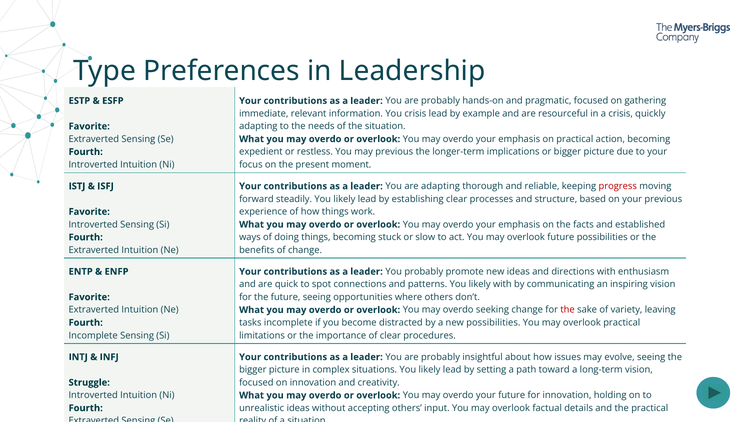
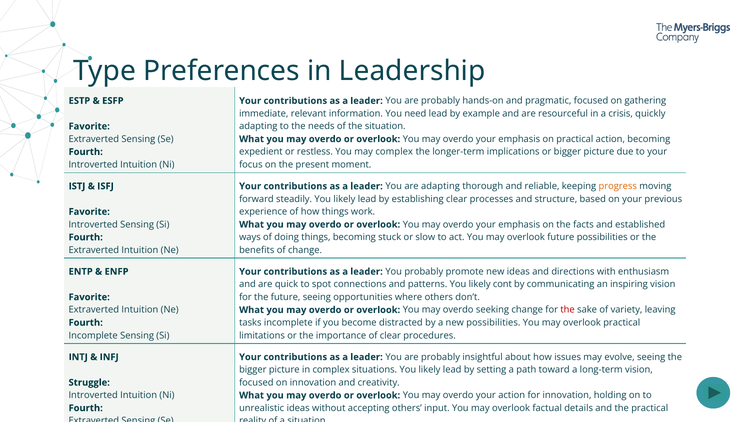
You crisis: crisis -> need
may previous: previous -> complex
progress colour: red -> orange
likely with: with -> cont
your future: future -> action
